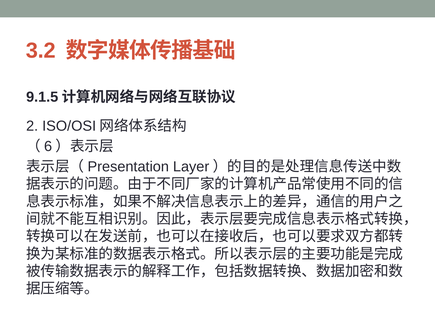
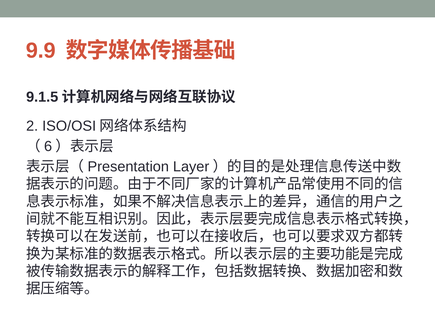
3.2: 3.2 -> 9.9
